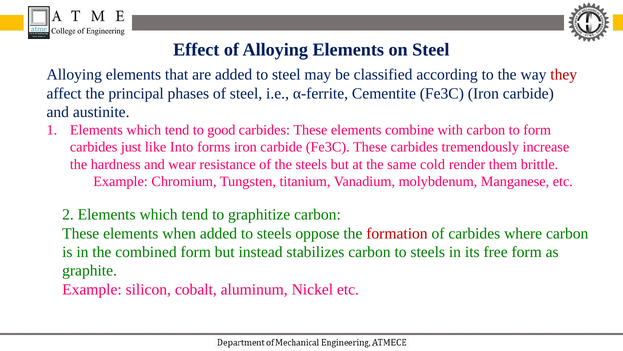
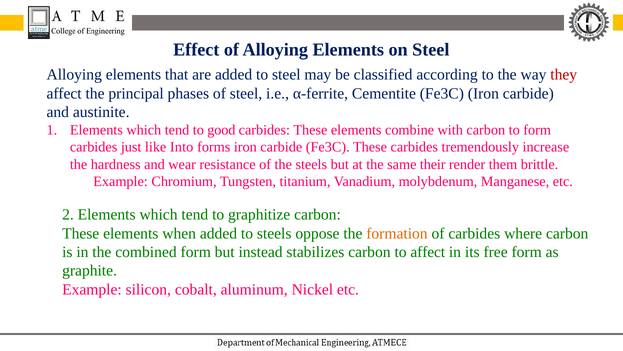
cold: cold -> their
formation colour: red -> orange
carbon to steels: steels -> affect
